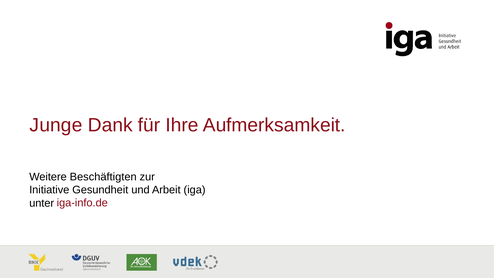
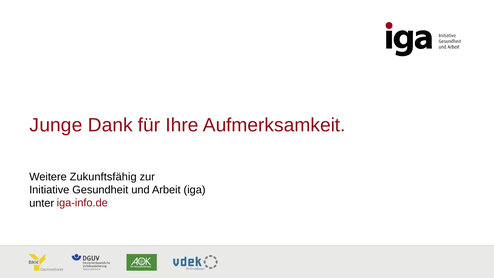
Beschäftigten: Beschäftigten -> Zukunftsfähig
